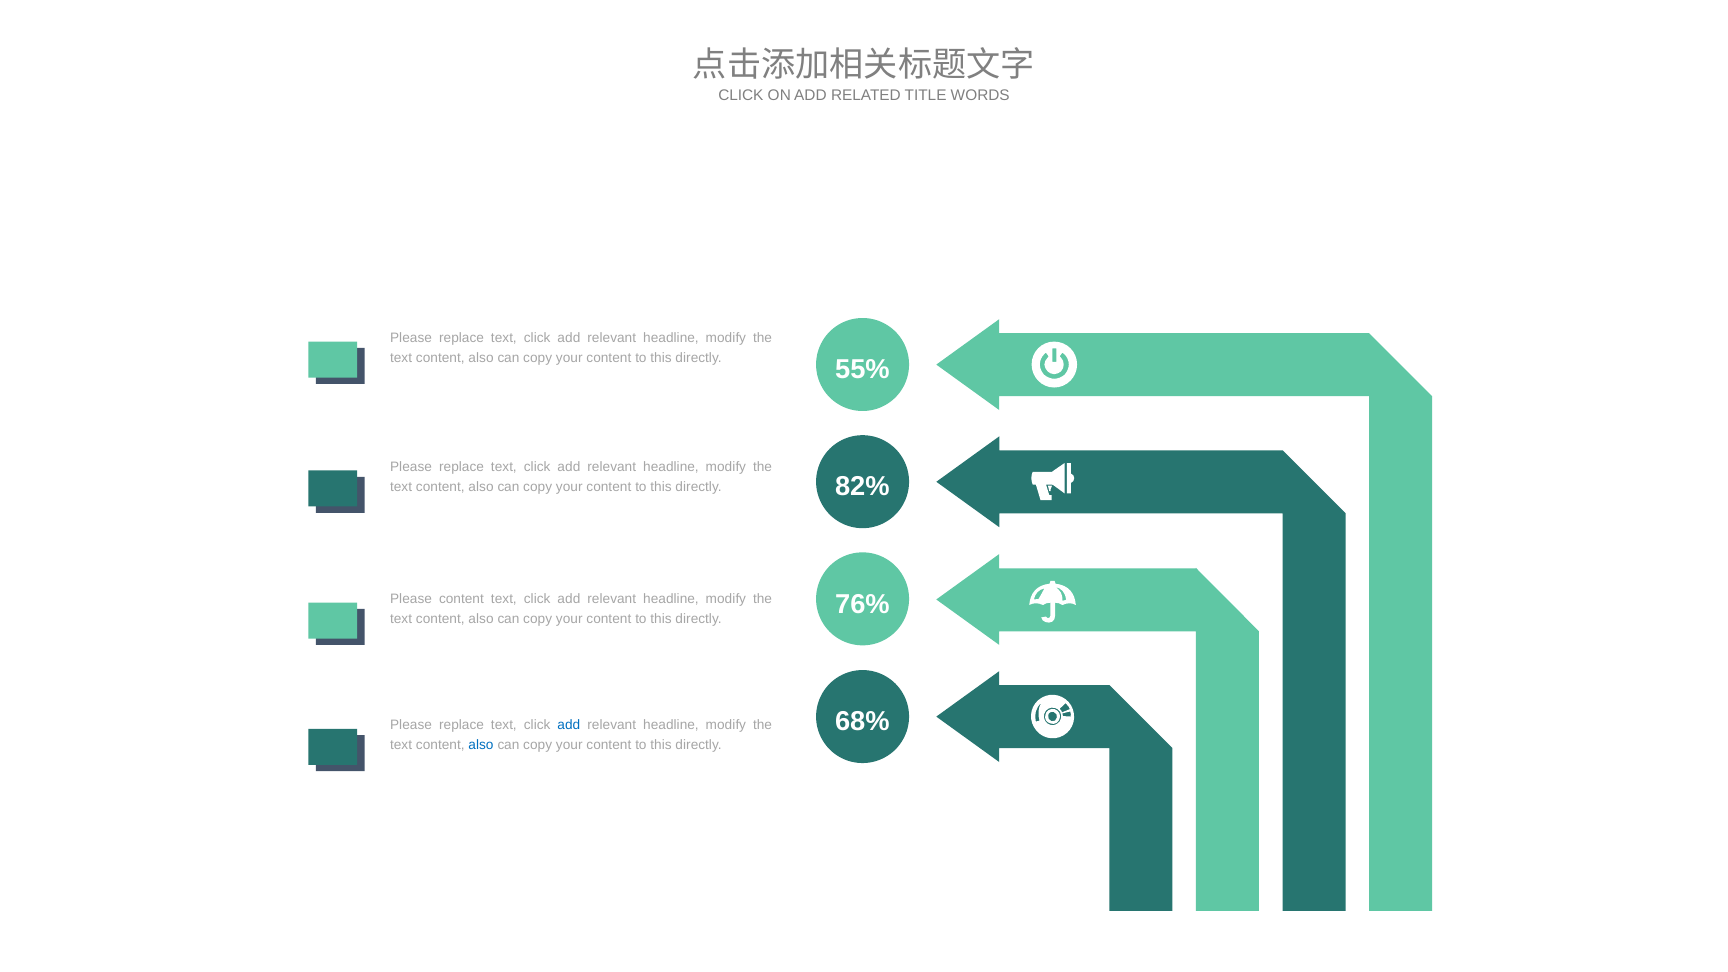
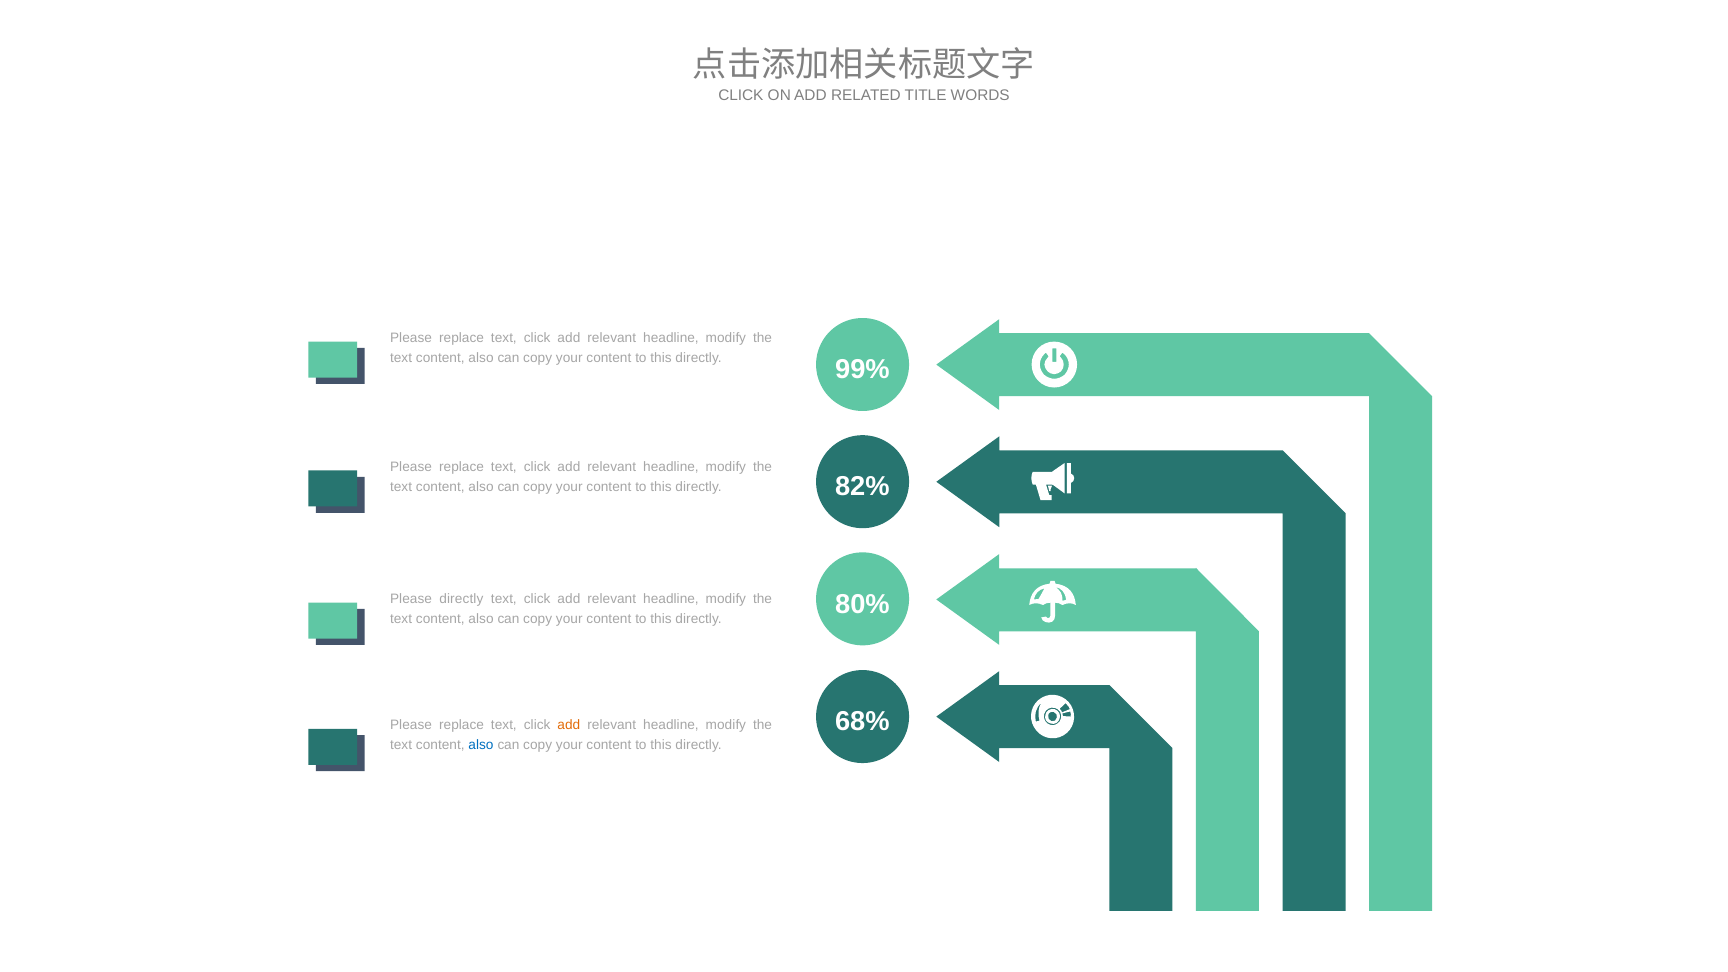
55%: 55% -> 99%
76%: 76% -> 80%
Please content: content -> directly
add at (569, 725) colour: blue -> orange
